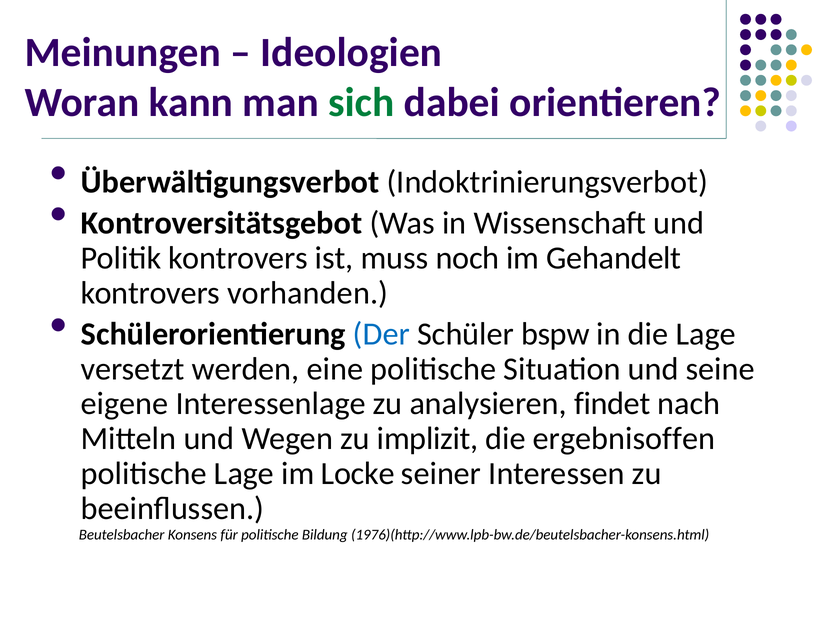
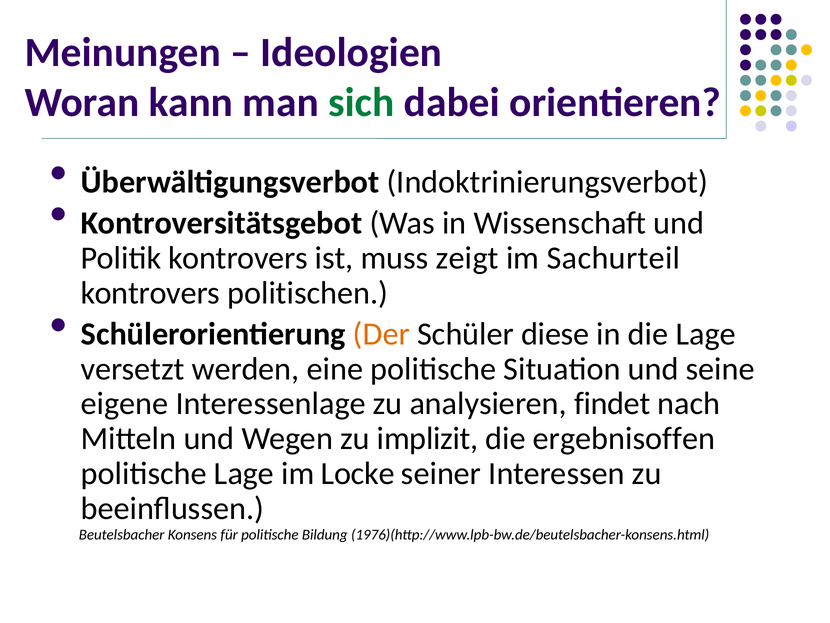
noch: noch -> zeigt
Gehandelt: Gehandelt -> Sachurteil
vorhanden: vorhanden -> politischen
Der colour: blue -> orange
bspw: bspw -> diese
